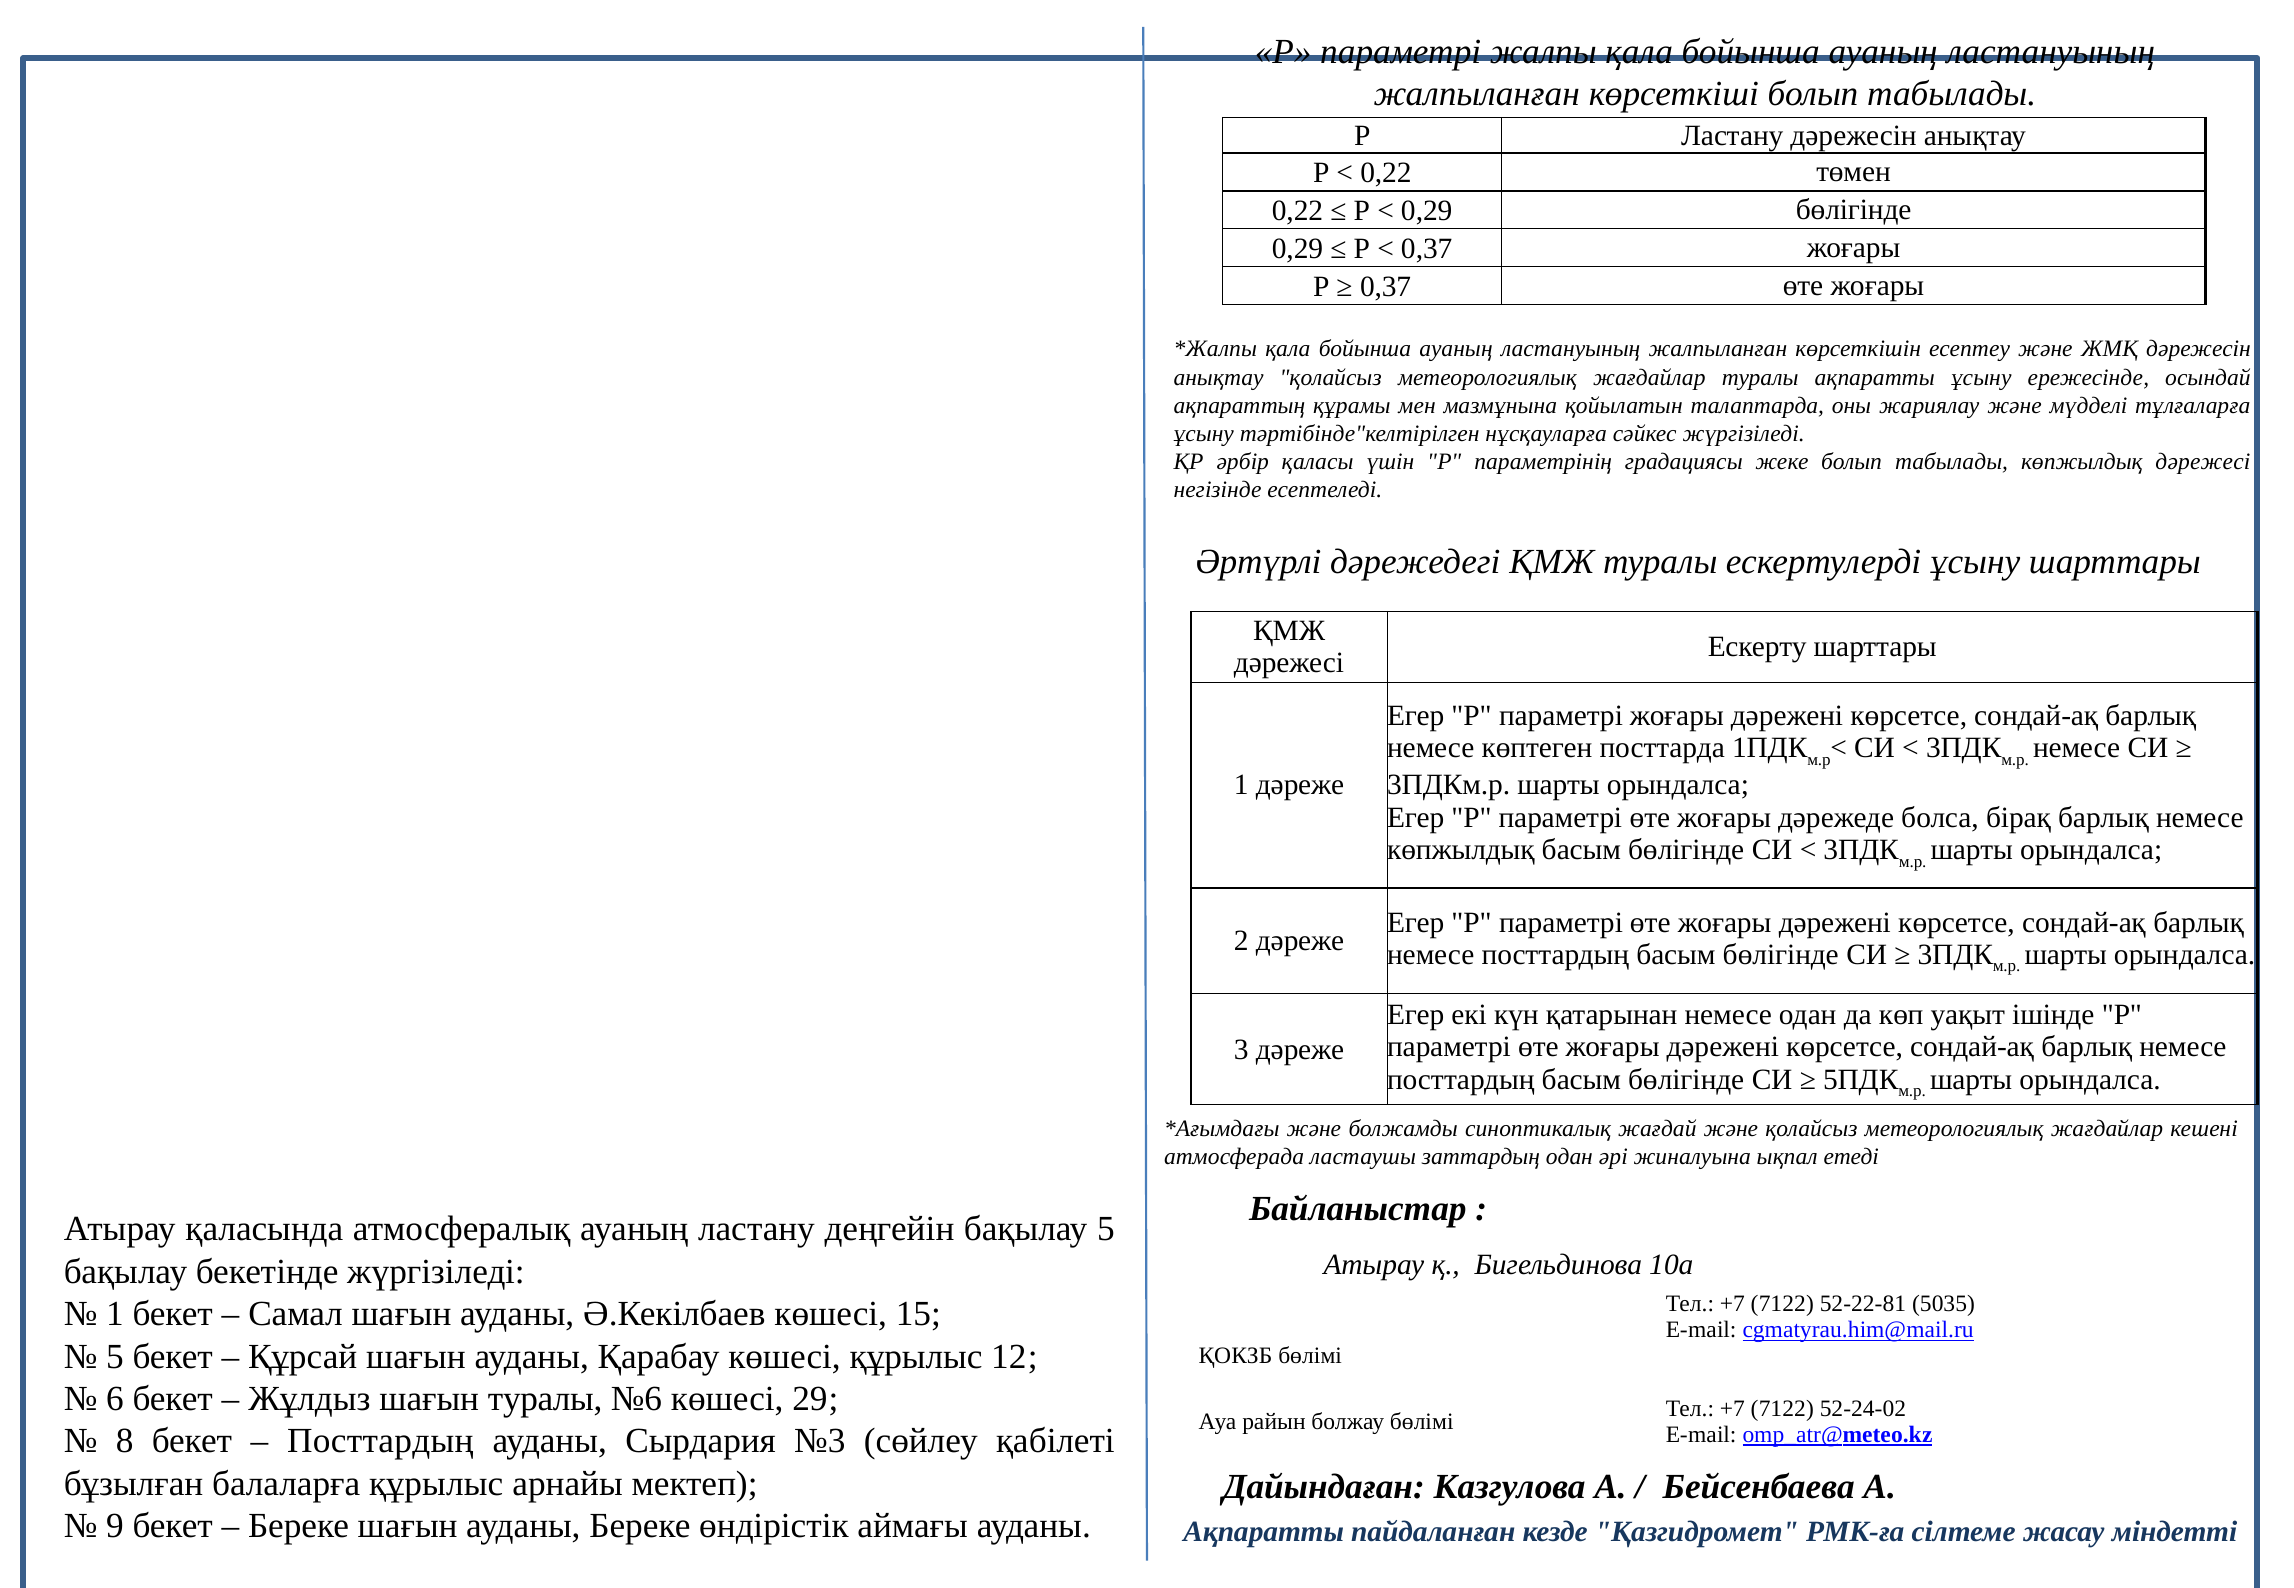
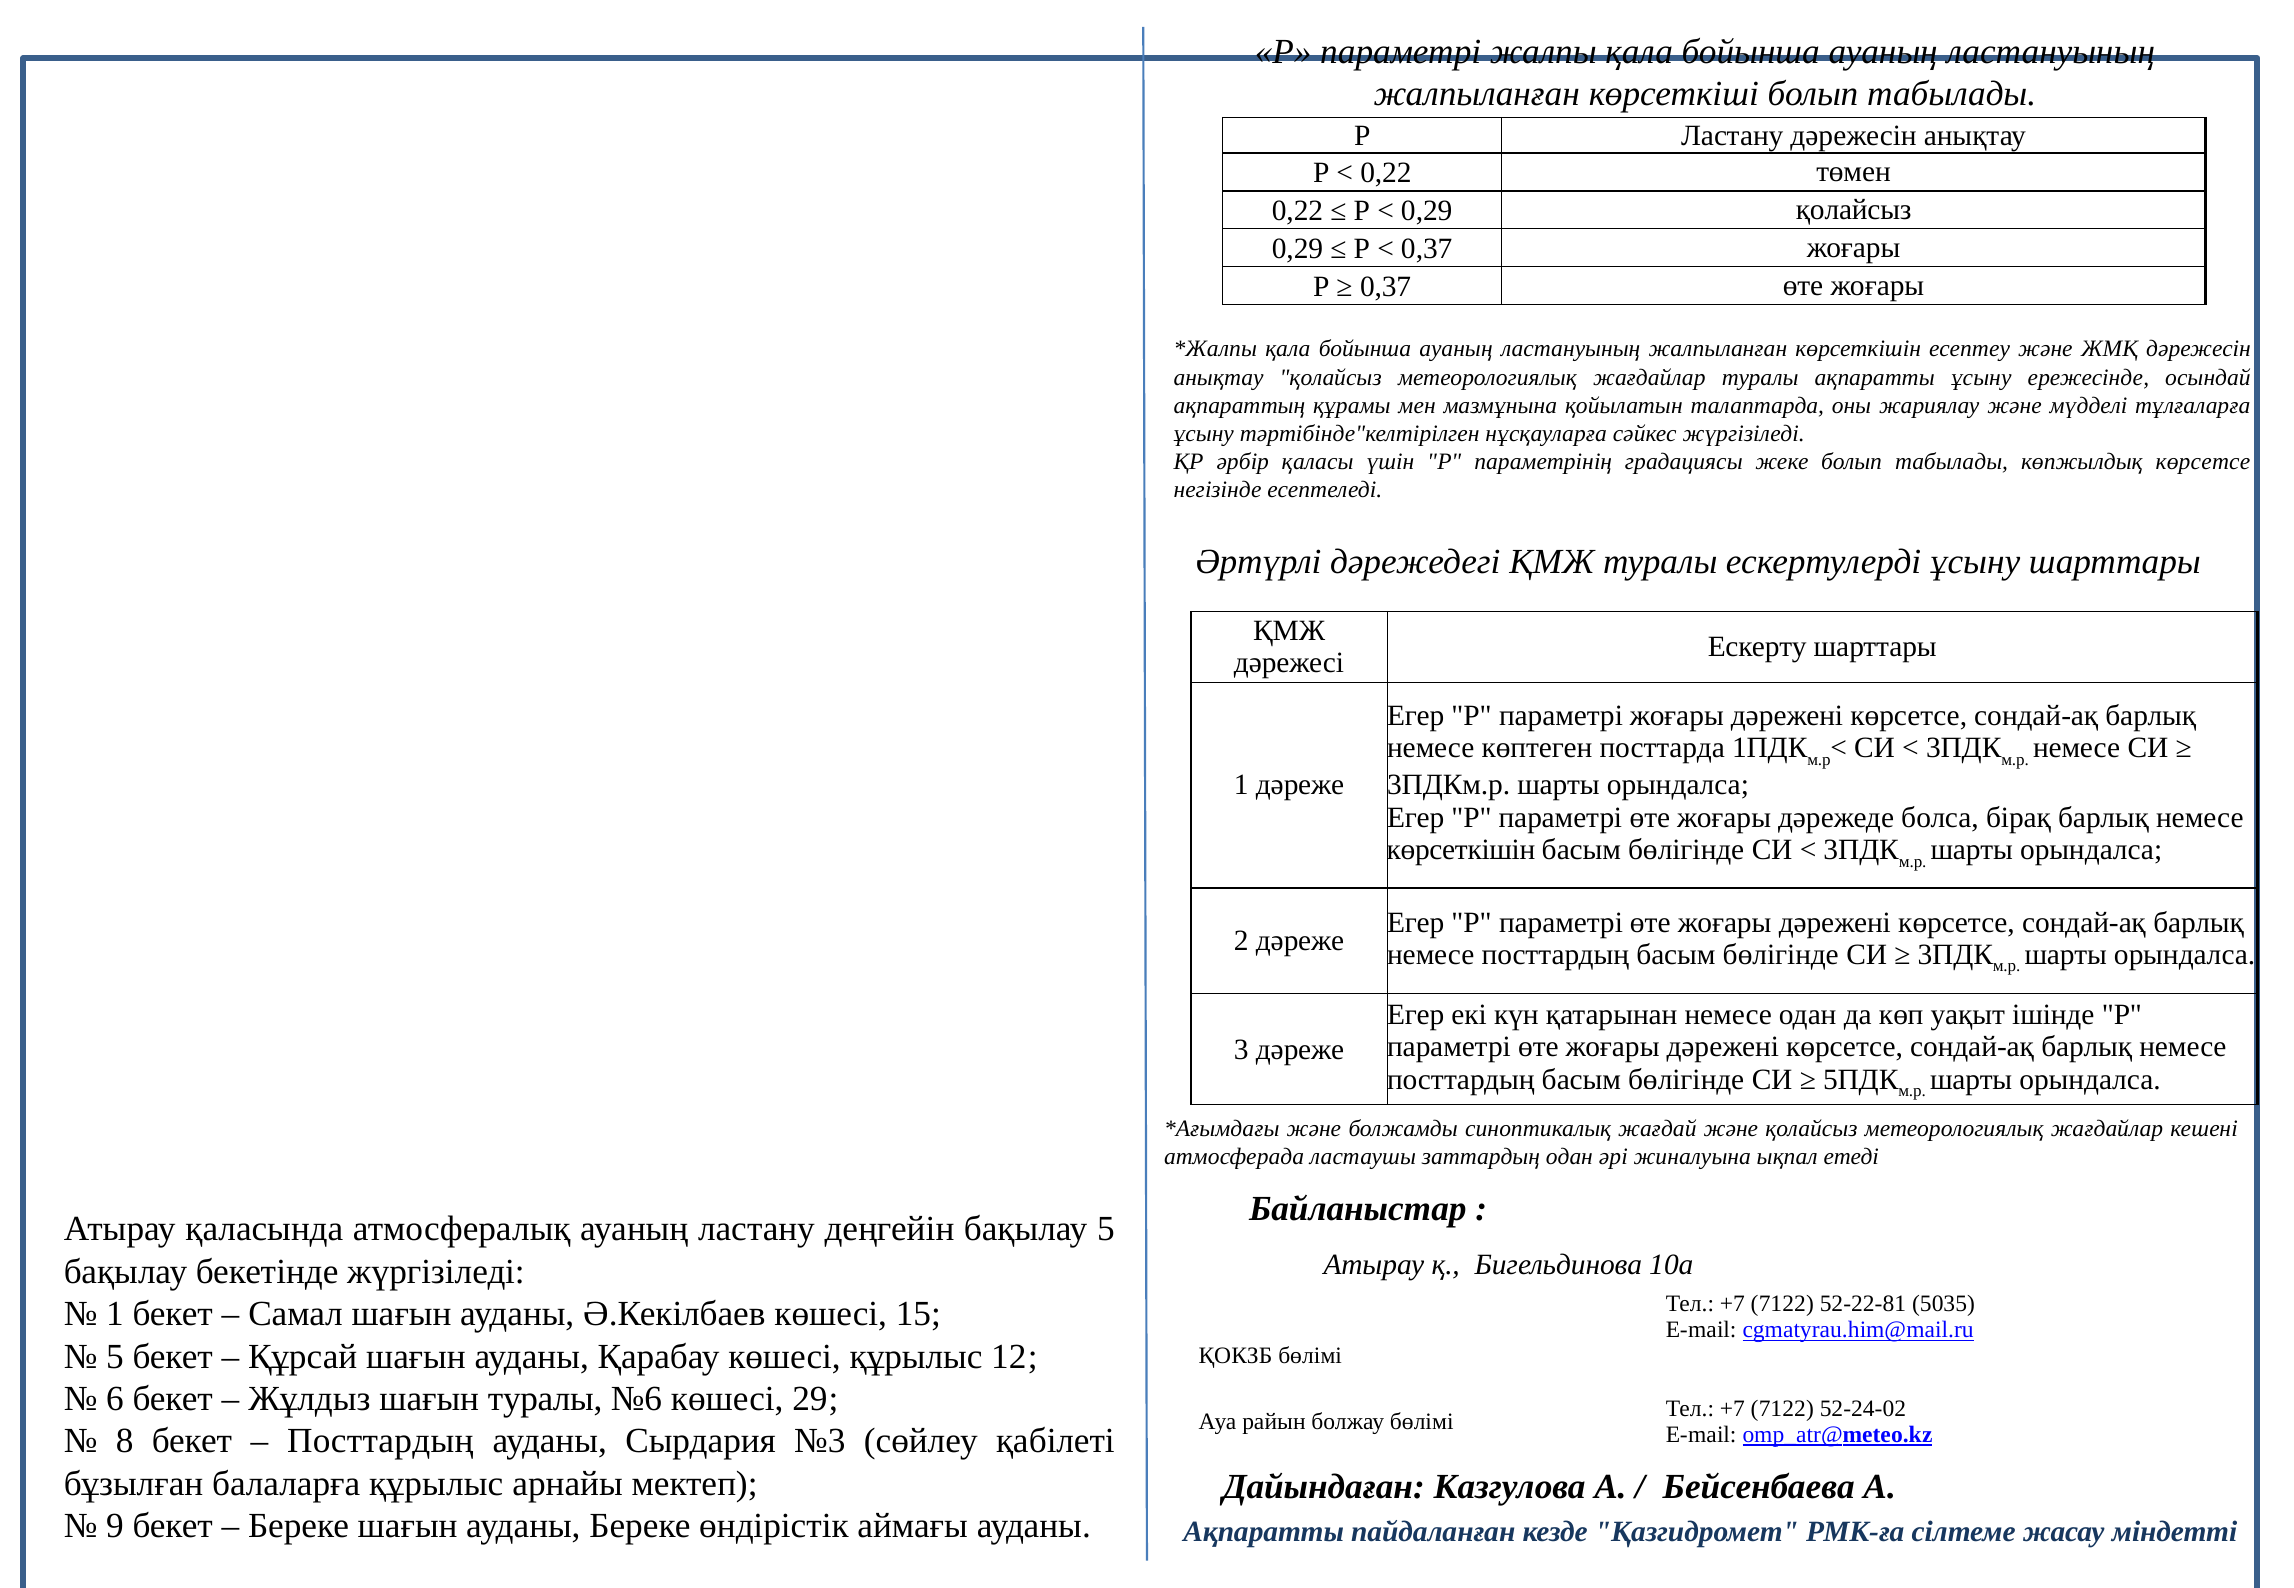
0,29 бөлігінде: бөлігінде -> қолайсыз
көпжылдық дәрежесі: дәрежесі -> көрсетсе
көпжылдық at (1461, 850): көпжылдық -> көрсеткішін
